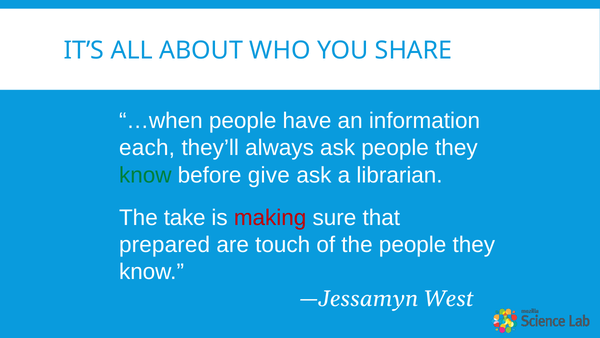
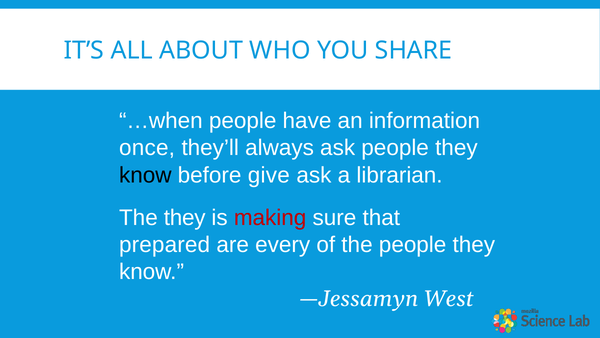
each: each -> once
know at (145, 175) colour: green -> black
The take: take -> they
touch: touch -> every
